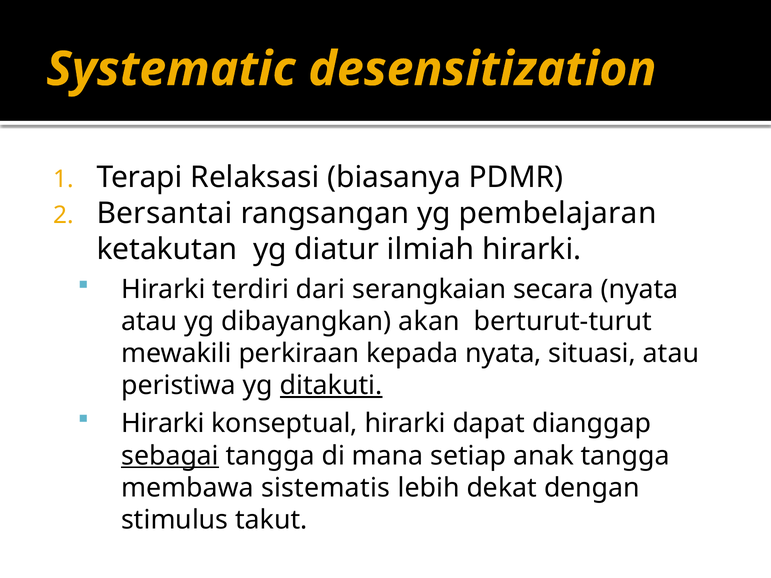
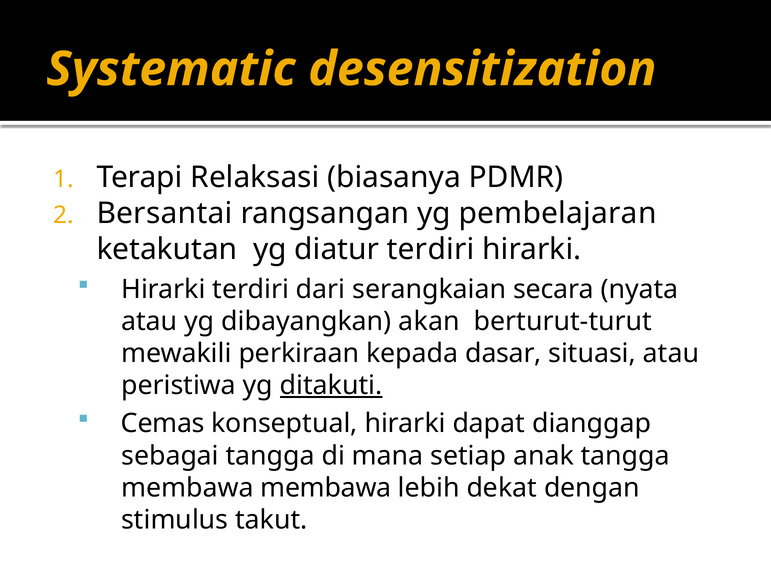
diatur ilmiah: ilmiah -> terdiri
kepada nyata: nyata -> dasar
Hirarki at (163, 424): Hirarki -> Cemas
sebagai underline: present -> none
membawa sistematis: sistematis -> membawa
